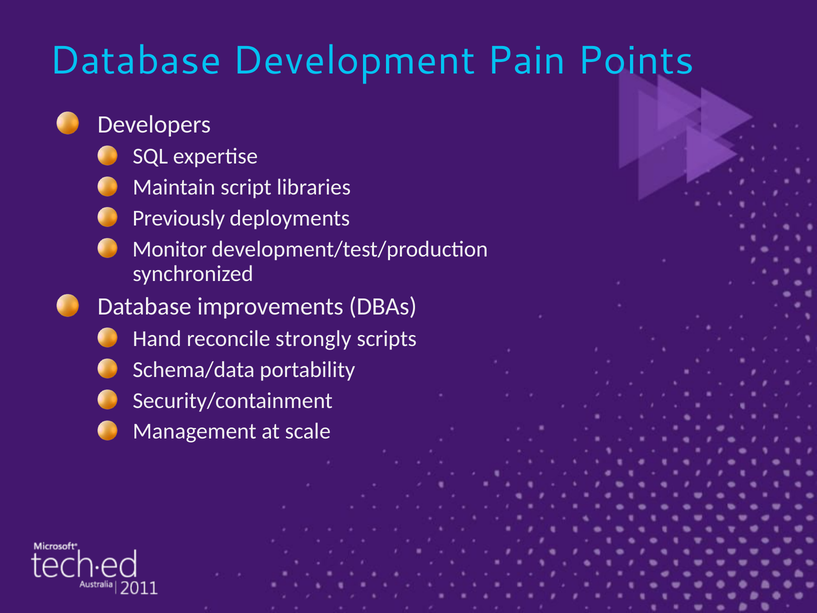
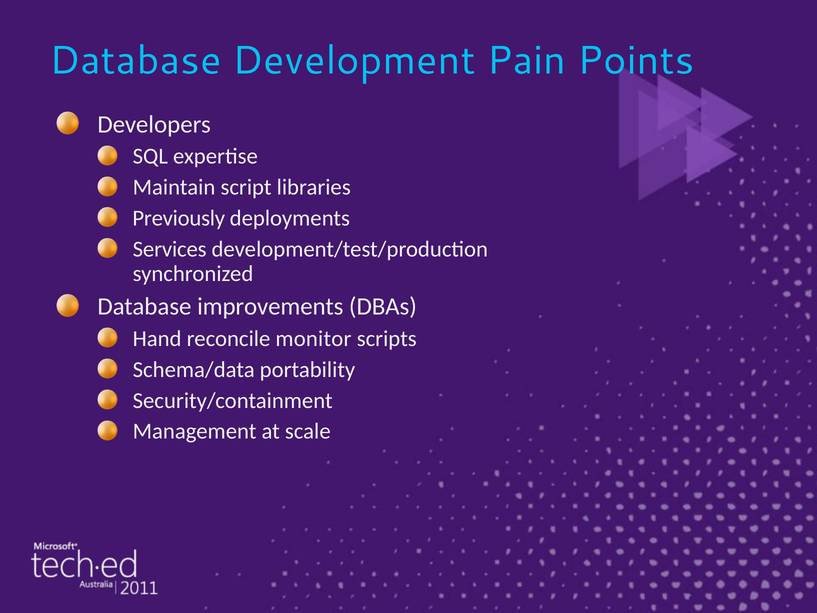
Monitor: Monitor -> Services
strongly: strongly -> monitor
